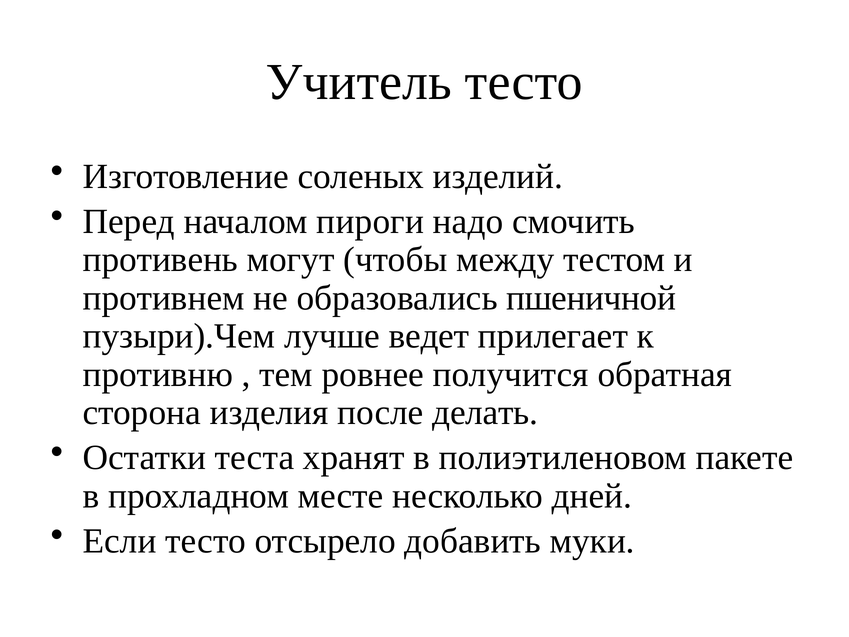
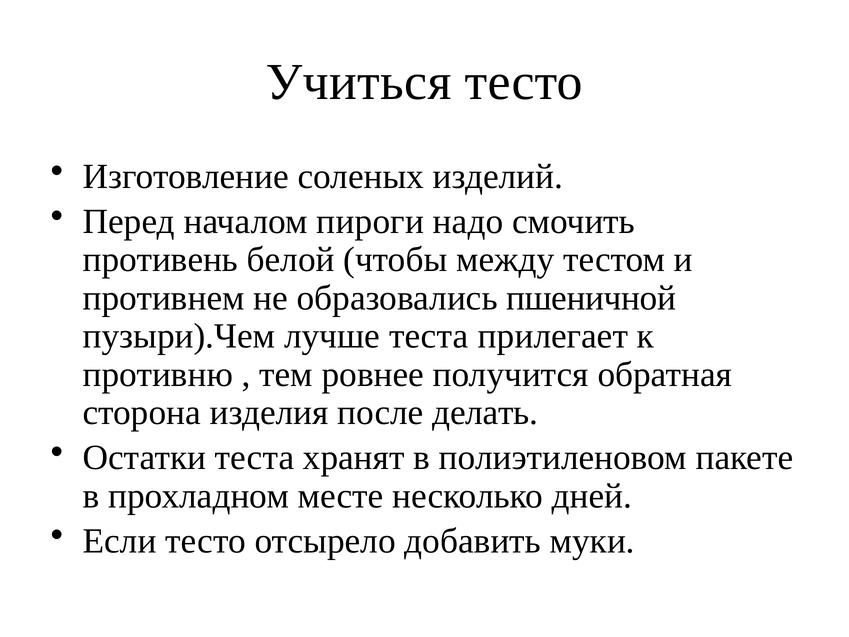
Учитель: Учитель -> Учиться
могут: могут -> белой
лучше ведет: ведет -> теста
